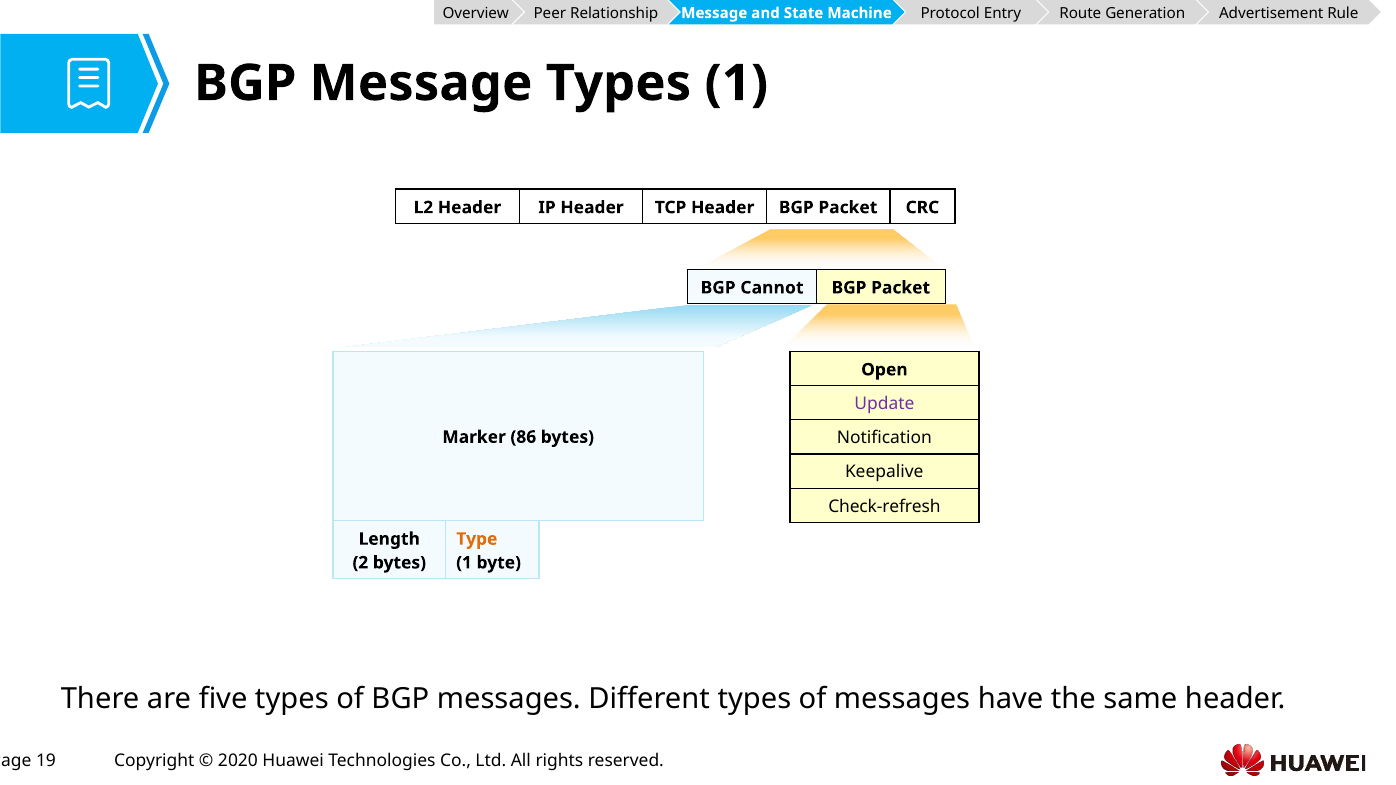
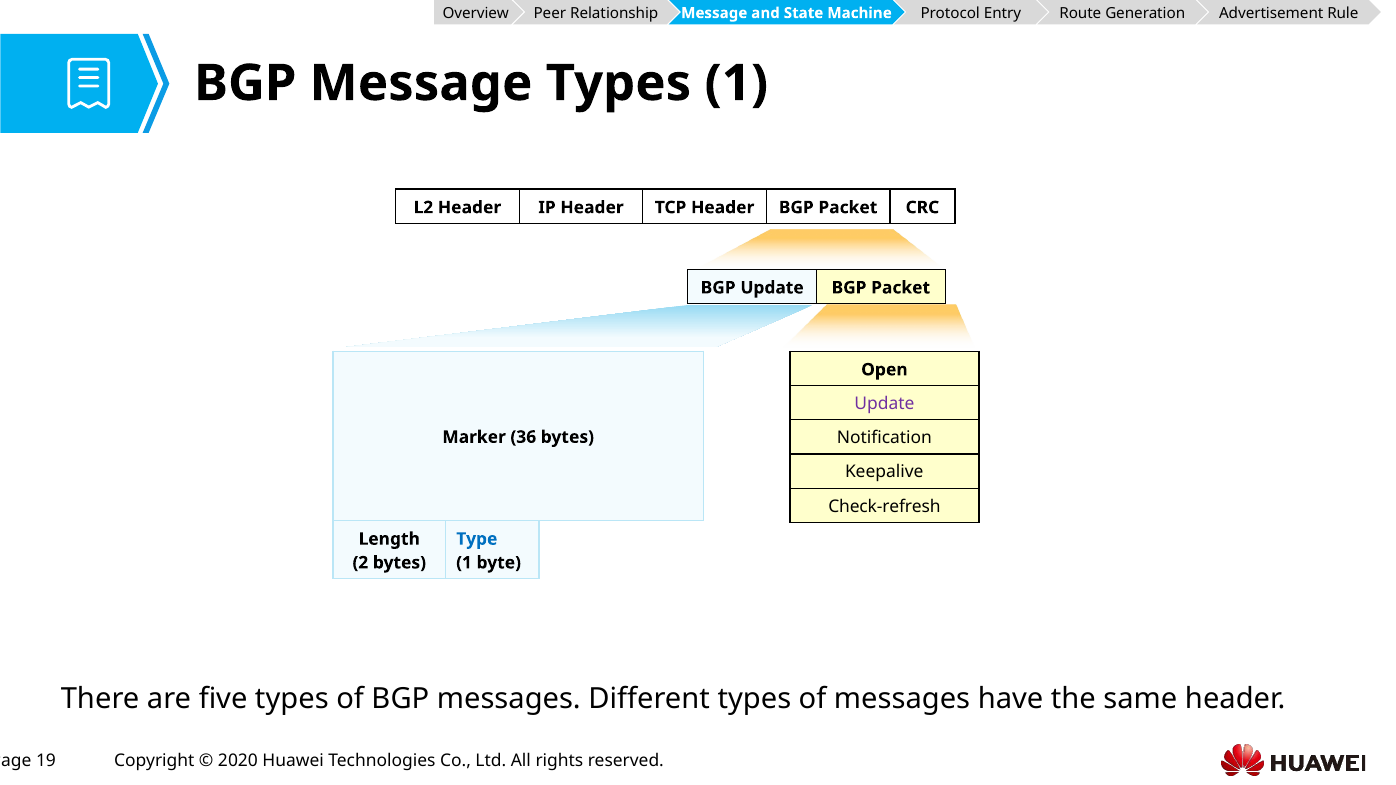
BGP Cannot: Cannot -> Update
86: 86 -> 36
Type colour: orange -> blue
